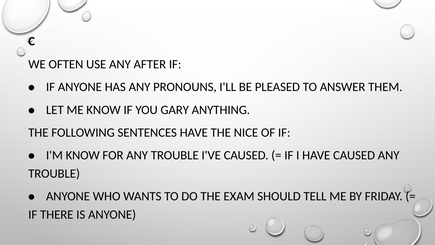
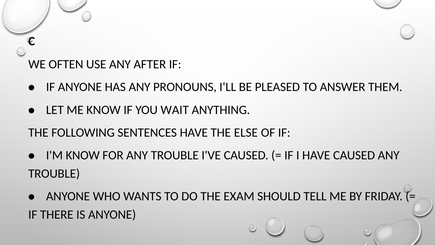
GARY: GARY -> WAIT
NICE: NICE -> ELSE
